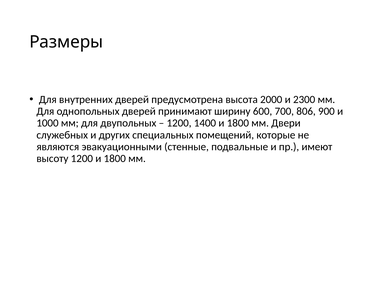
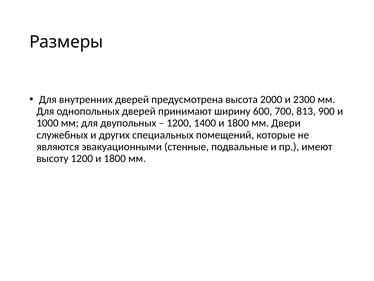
806: 806 -> 813
